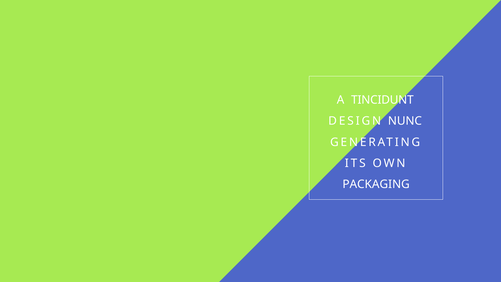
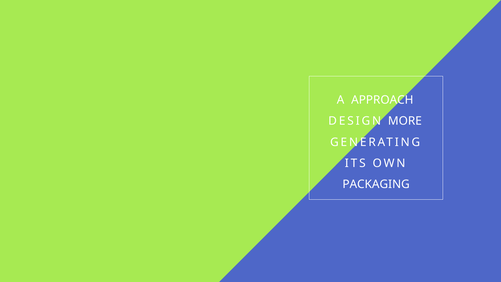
TINCIDUNT: TINCIDUNT -> APPROACH
NUNC: NUNC -> MORE
